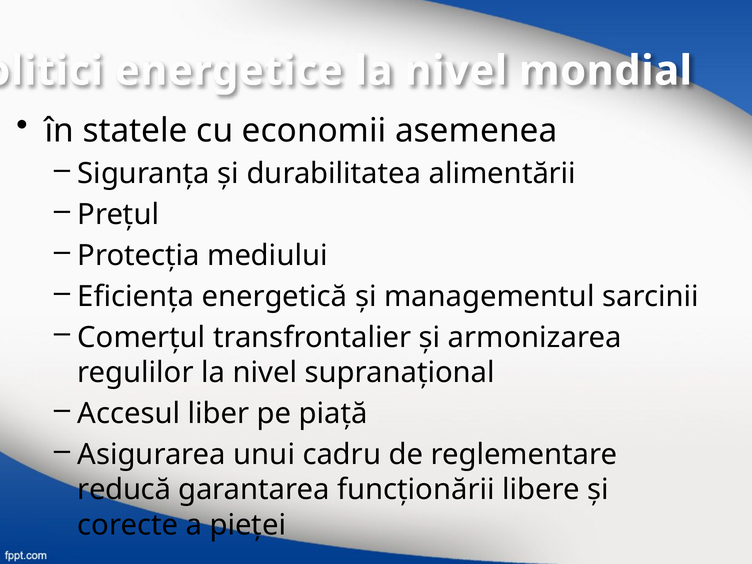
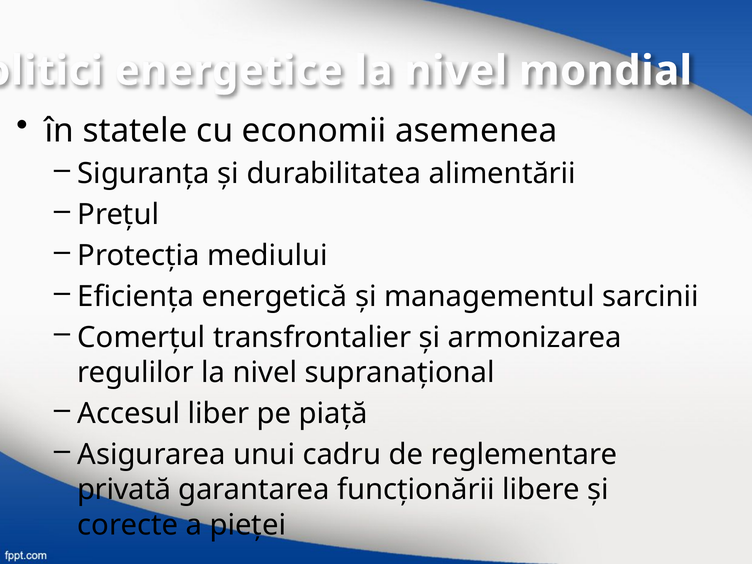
reducă: reducă -> privată
